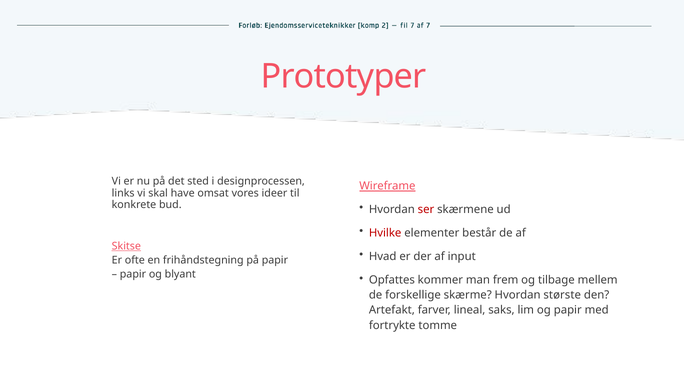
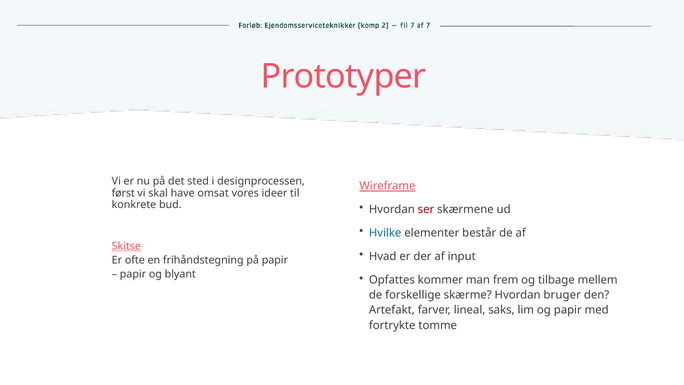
links: links -> først
Hvilke colour: red -> blue
største: største -> bruger
